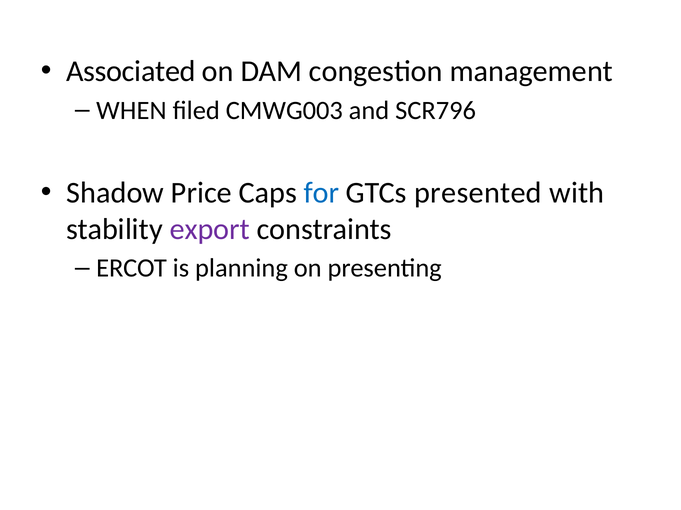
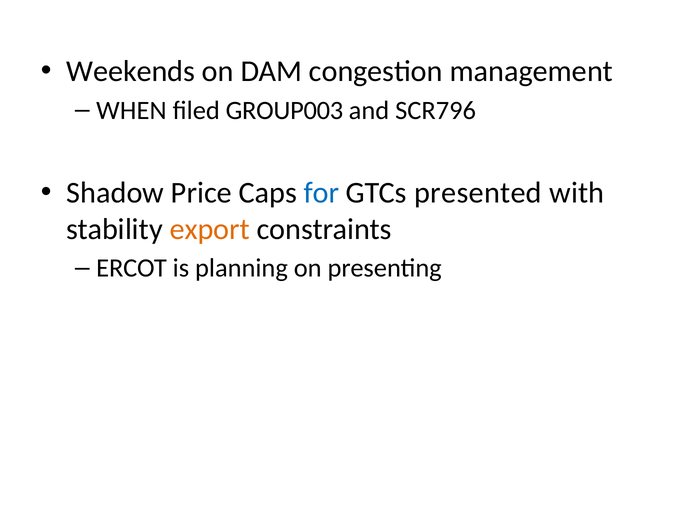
Associated: Associated -> Weekends
CMWG003: CMWG003 -> GROUP003
export colour: purple -> orange
